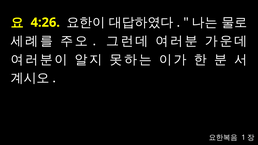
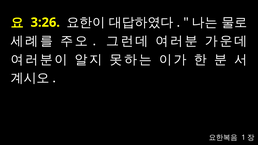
4:26: 4:26 -> 3:26
